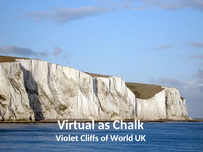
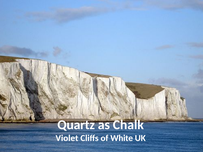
Virtual: Virtual -> Quartz
World: World -> White
